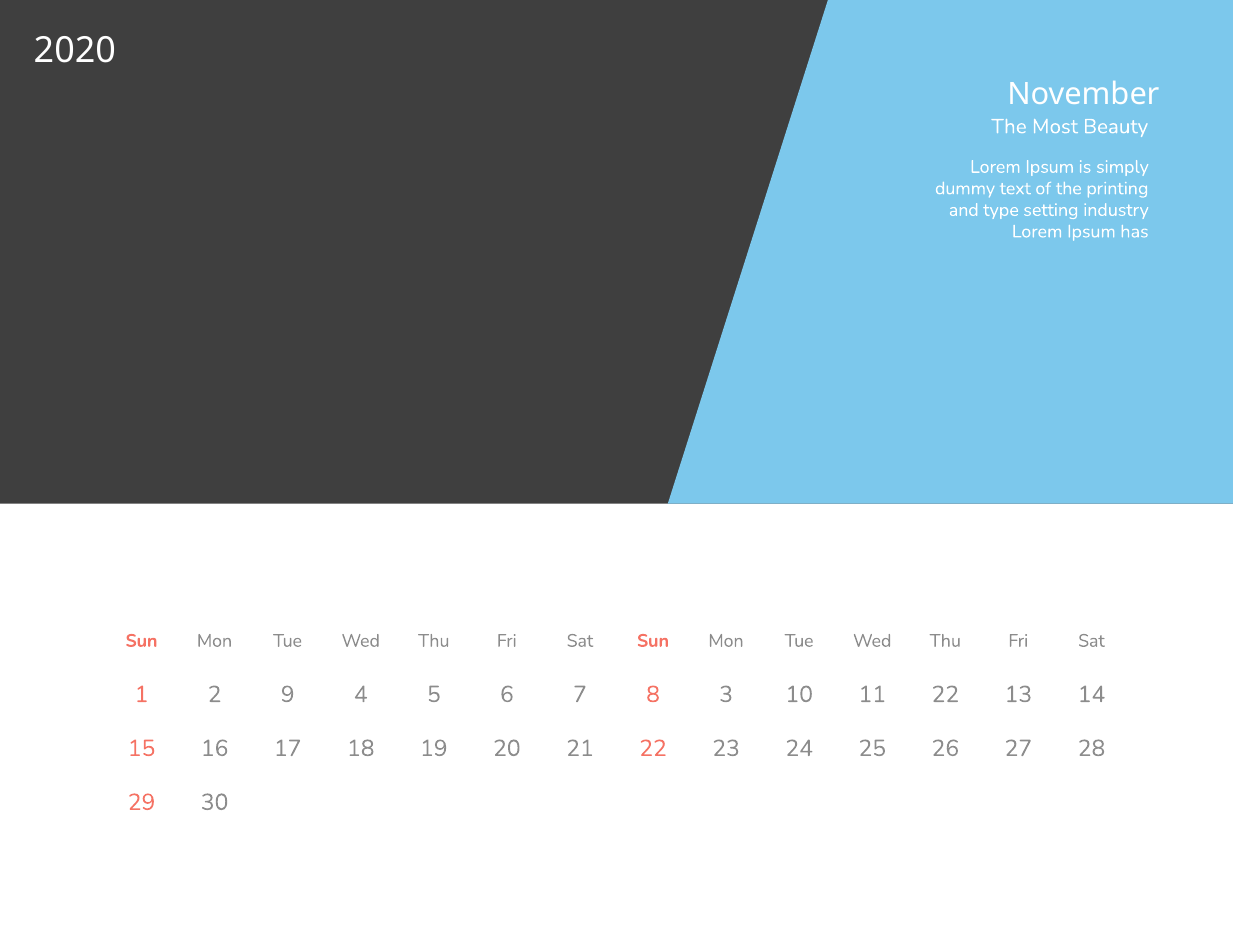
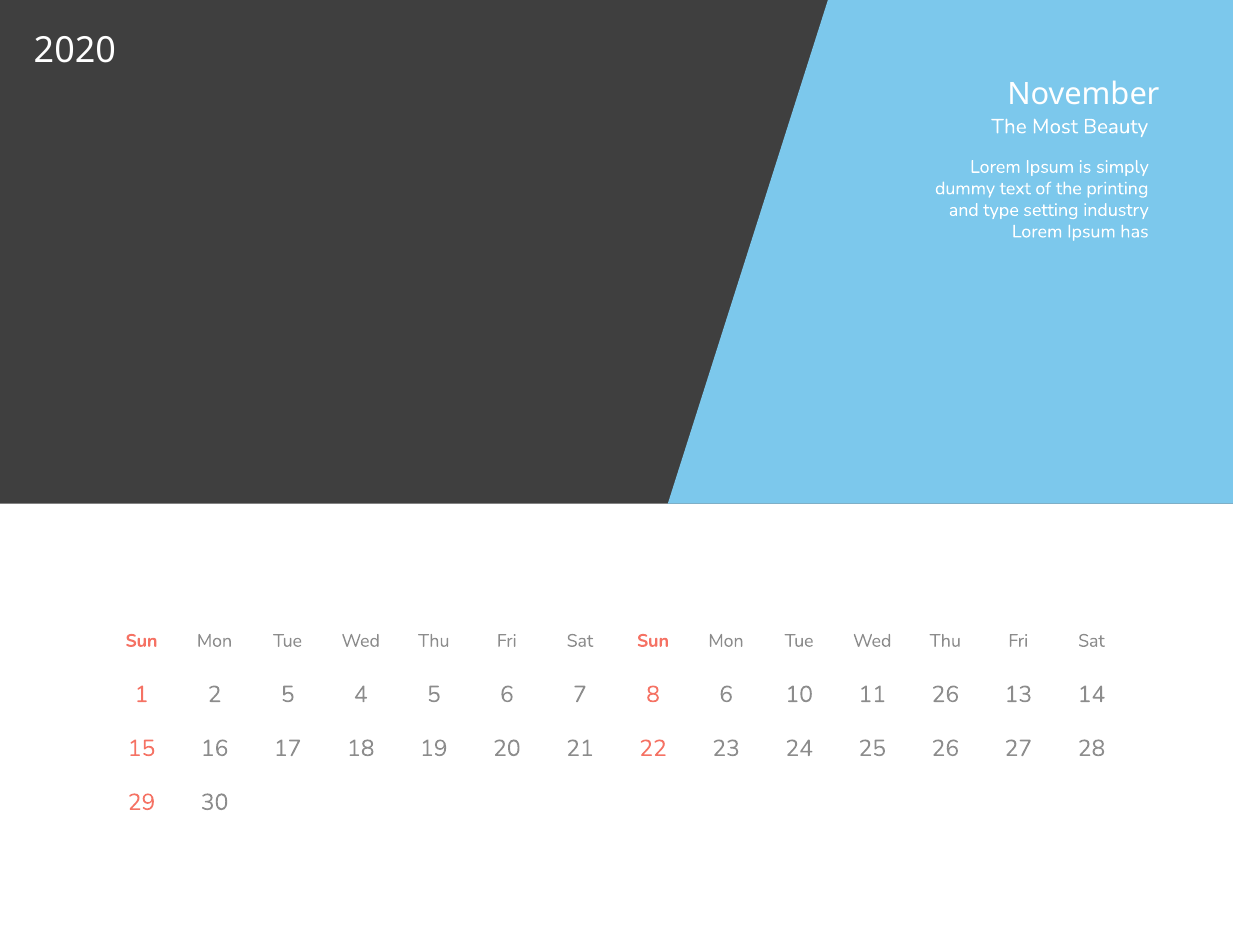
2 9: 9 -> 5
8 3: 3 -> 6
11 22: 22 -> 26
